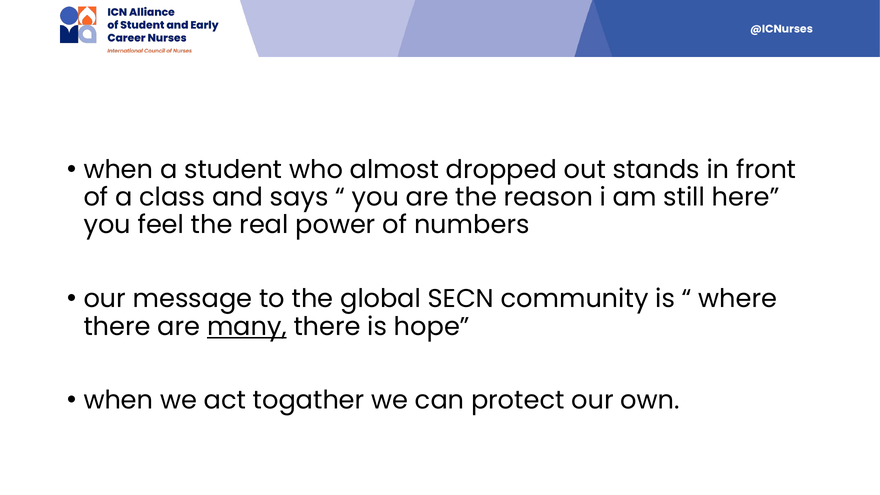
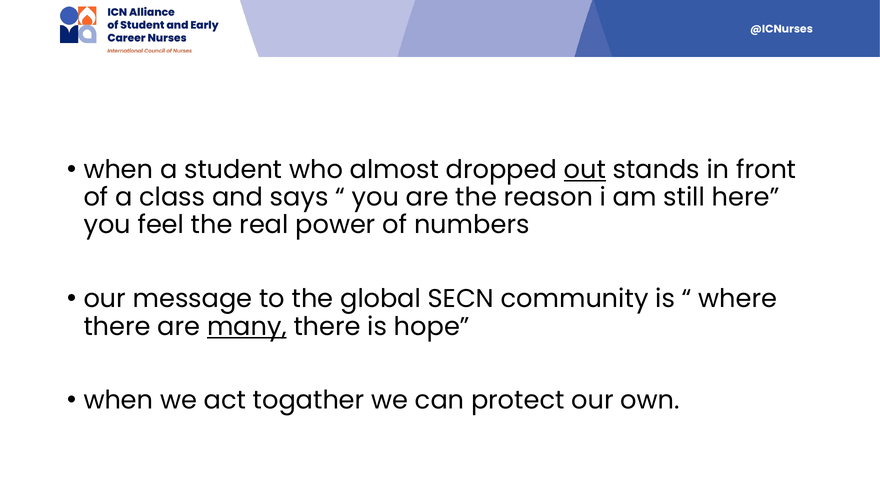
out underline: none -> present
